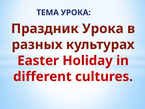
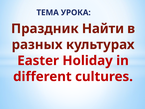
Праздник Урока: Урока -> Найти
